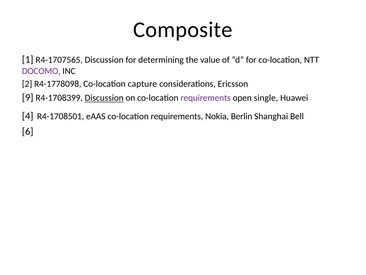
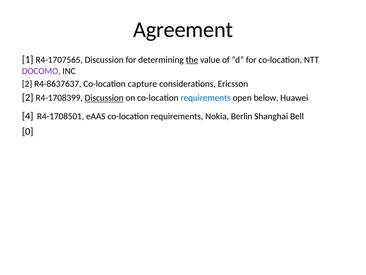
Composite: Composite -> Agreement
the underline: none -> present
R4-1778098: R4-1778098 -> R4-8637637
9 at (28, 97): 9 -> 2
requirements at (206, 98) colour: purple -> blue
single: single -> below
6: 6 -> 0
